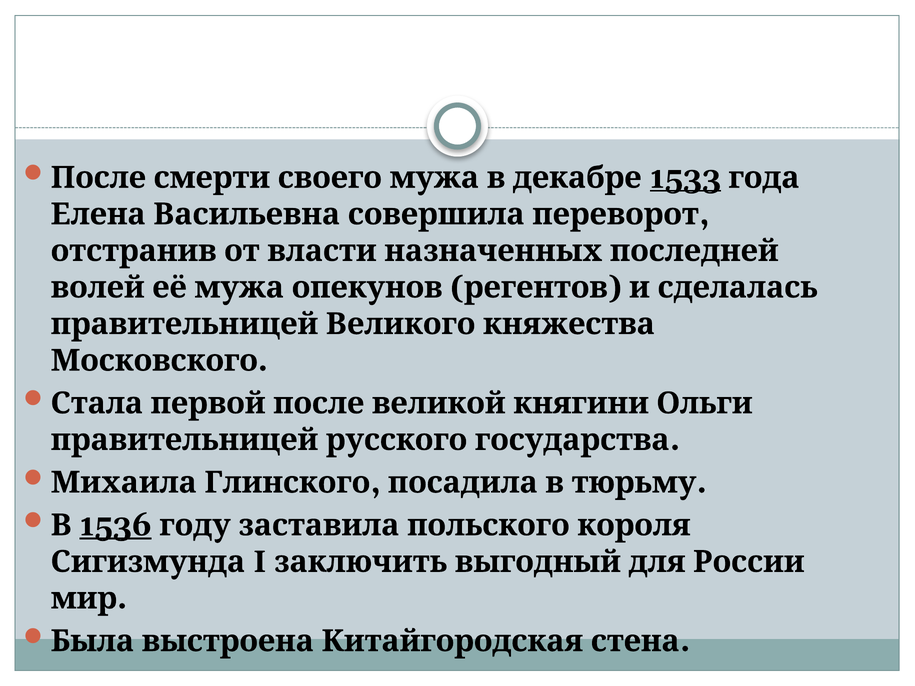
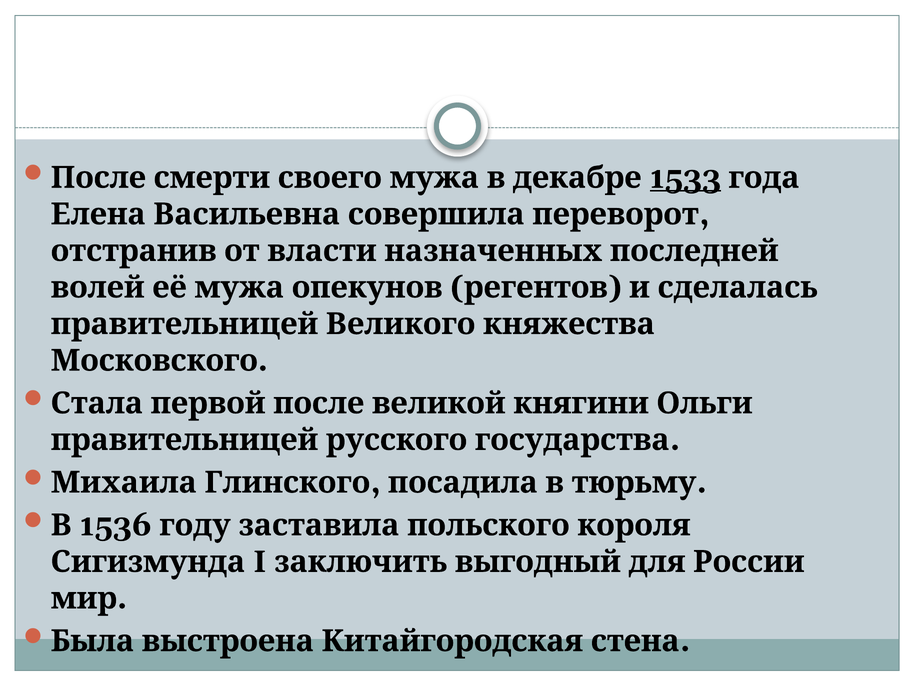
1536 underline: present -> none
